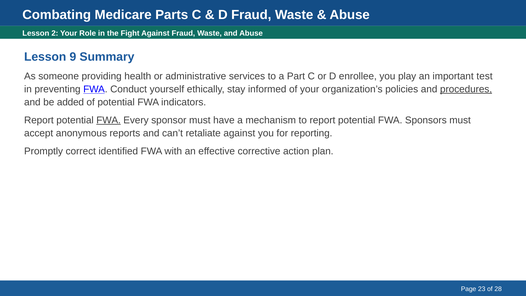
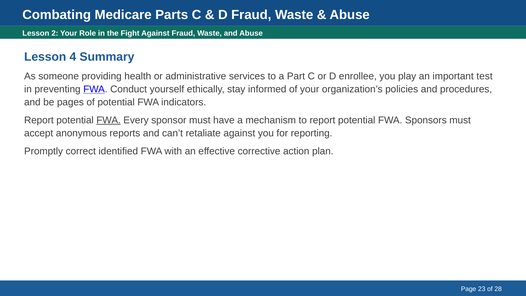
9: 9 -> 4
procedures underline: present -> none
added: added -> pages
